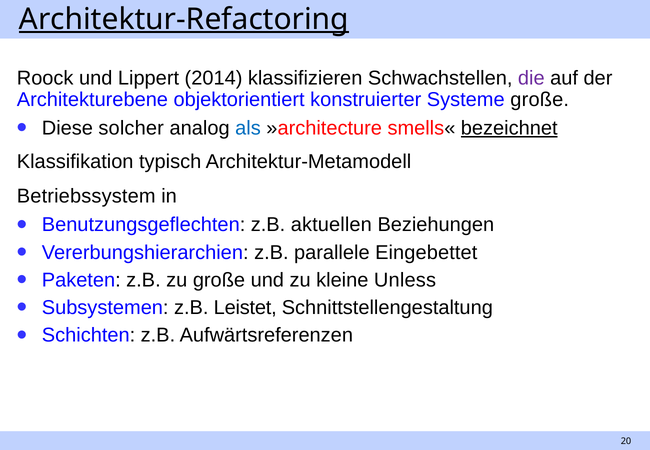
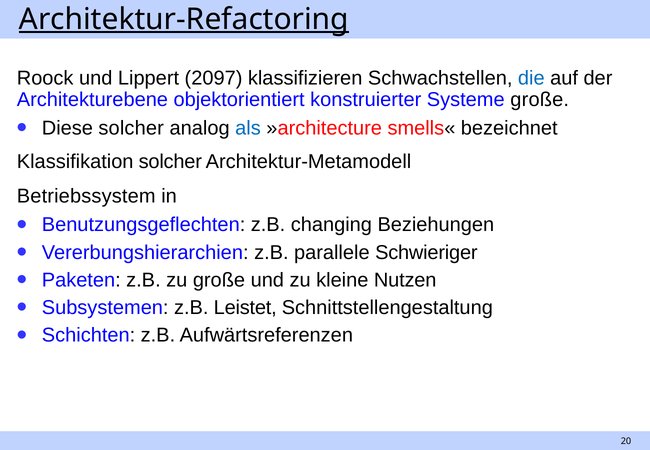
2014: 2014 -> 2097
die colour: purple -> blue
bezeichnet underline: present -> none
Klassifikation typisch: typisch -> solcher
aktuellen: aktuellen -> changing
Eingebettet: Eingebettet -> Schwieriger
Unless: Unless -> Nutzen
